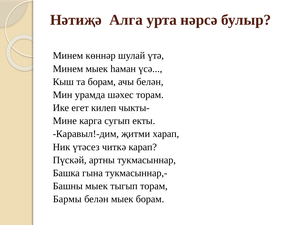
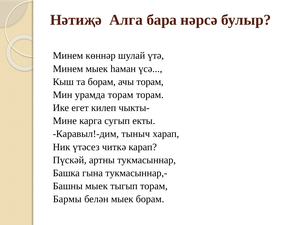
урта: урта -> бара
ачы белән: белән -> торам
урамда шәхес: шәхес -> торам
җитми: җитми -> тыныч
